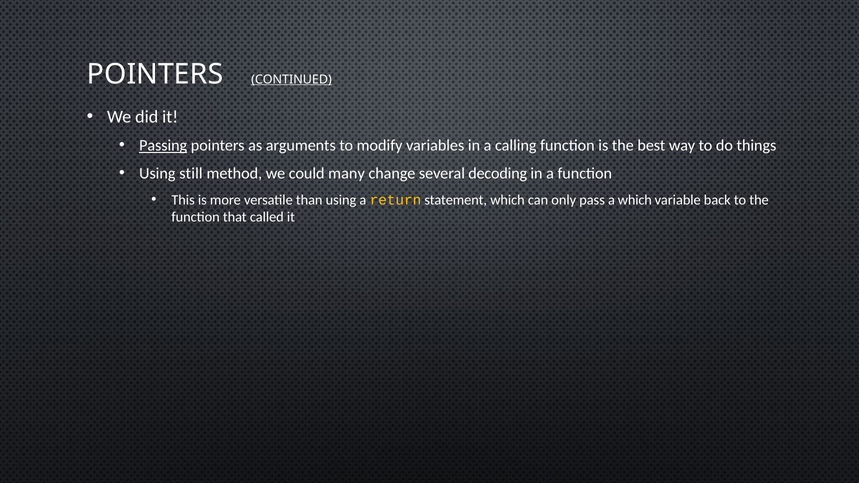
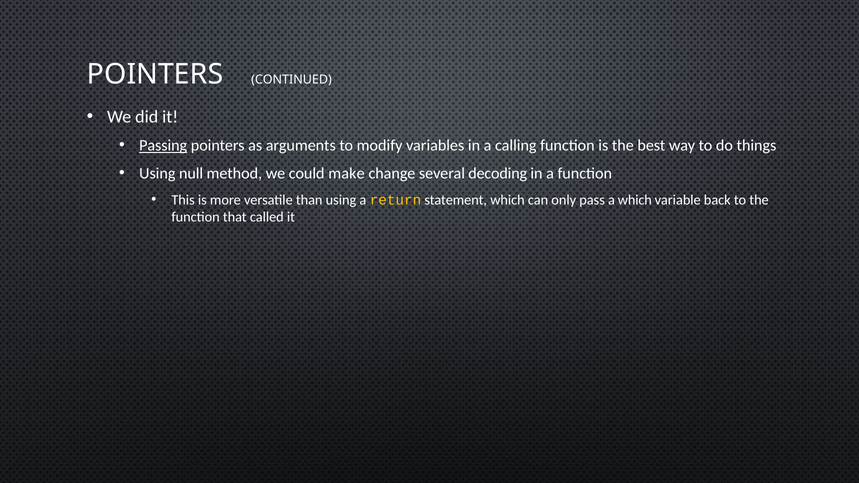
CONTINUED underline: present -> none
still: still -> null
many: many -> make
